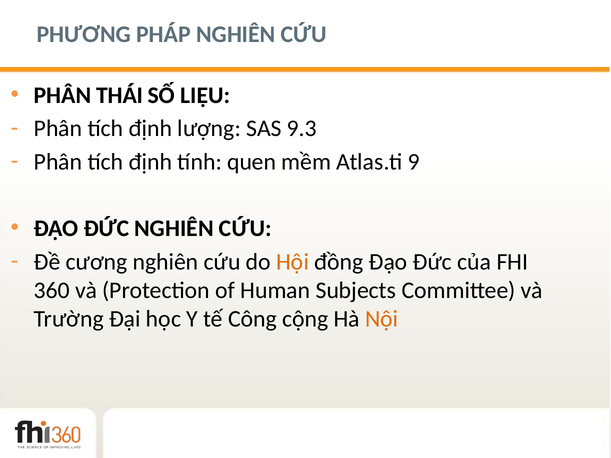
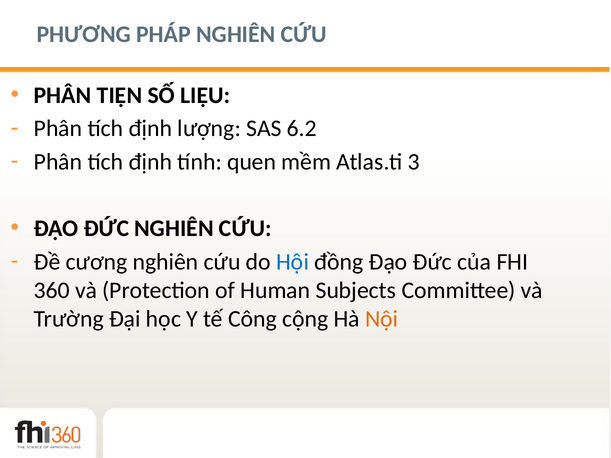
THÁI: THÁI -> TIỆN
9.3: 9.3 -> 6.2
9: 9 -> 3
Hội colour: orange -> blue
